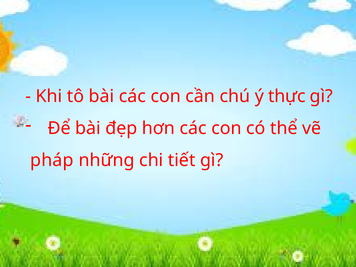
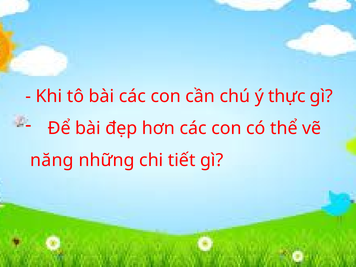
pháp: pháp -> năng
